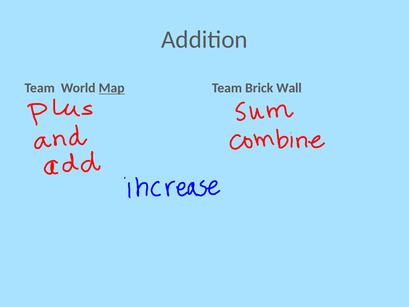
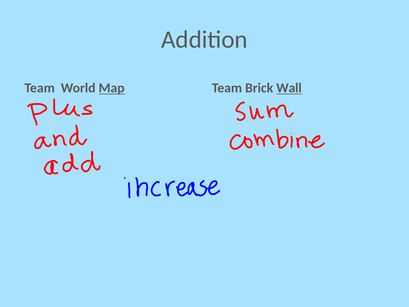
Wall underline: none -> present
